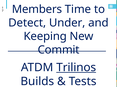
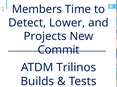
Under: Under -> Lower
Keeping: Keeping -> Projects
Trilinos underline: present -> none
